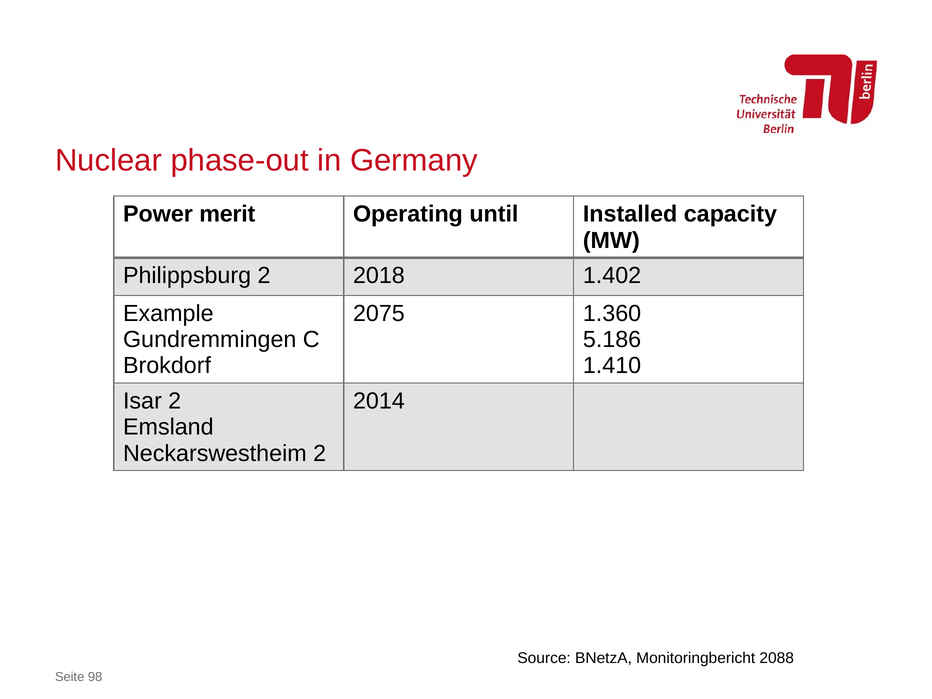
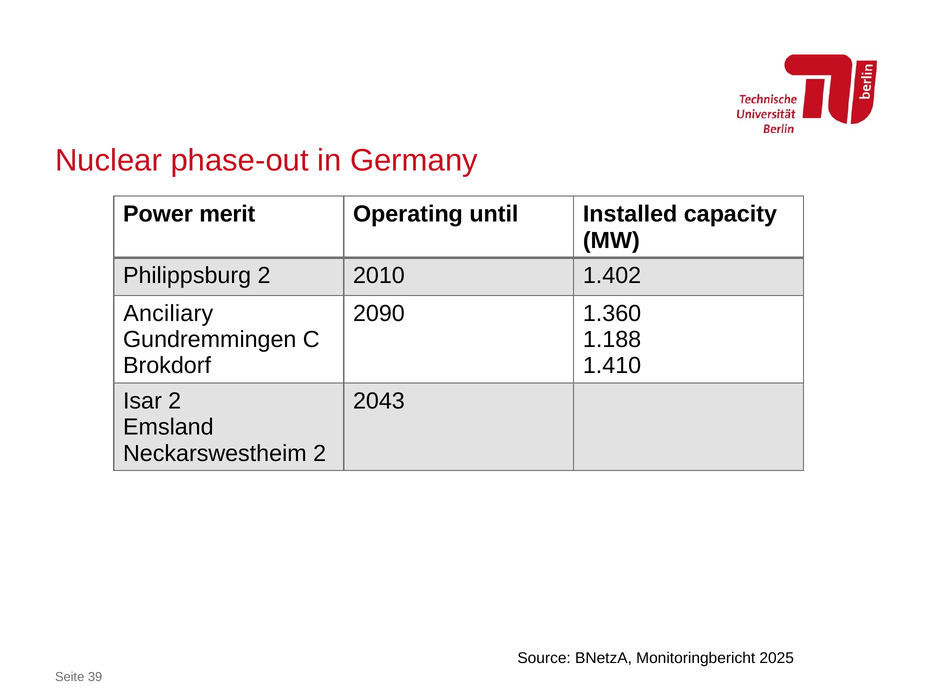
2018: 2018 -> 2010
Example: Example -> Anciliary
2075: 2075 -> 2090
5.186: 5.186 -> 1.188
2014: 2014 -> 2043
2088: 2088 -> 2025
98: 98 -> 39
